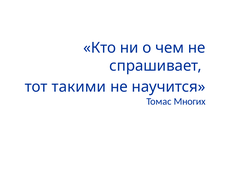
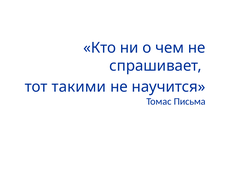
Многих: Многих -> Письма
